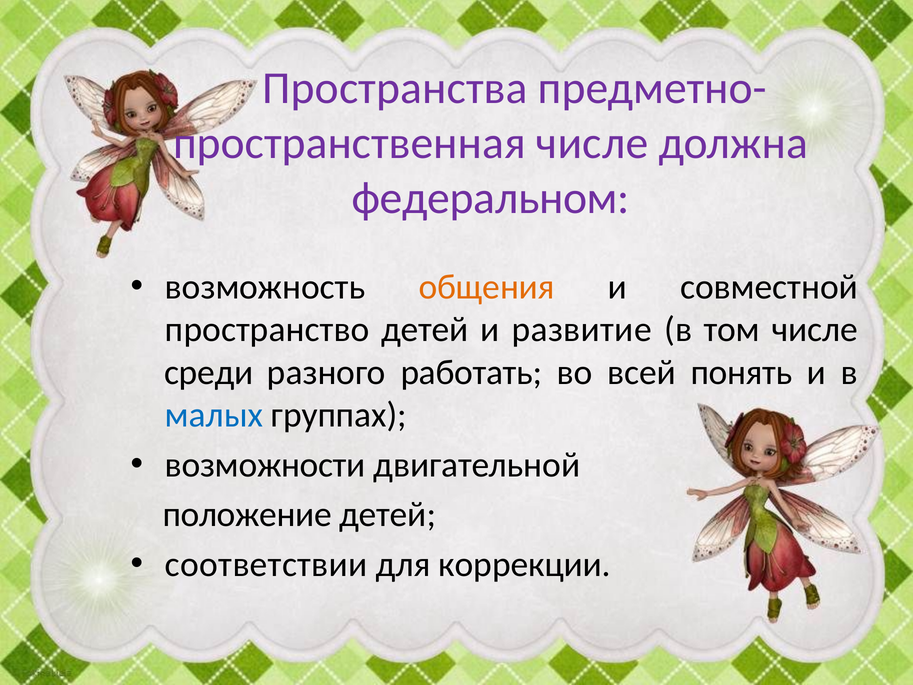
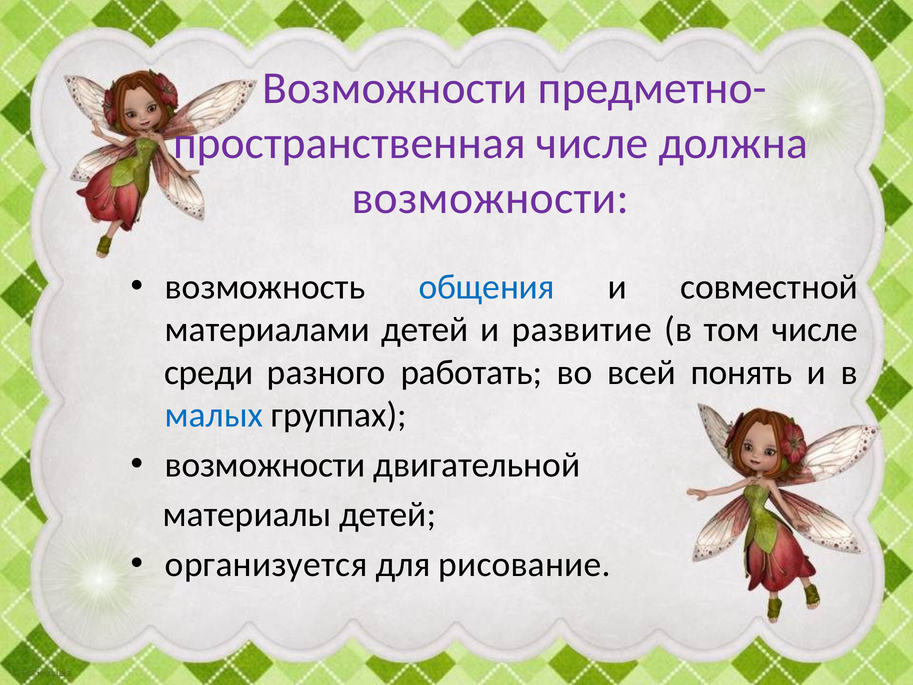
Пространства at (395, 88): Пространства -> Возможности
федеральном at (491, 198): федеральном -> возможности
общения colour: orange -> blue
пространство: пространство -> материалами
положение: положение -> материалы
соответствии: соответствии -> организуется
коррекции: коррекции -> рисование
